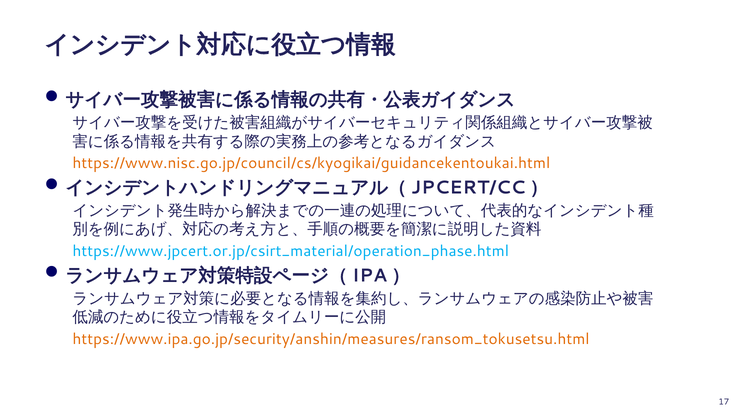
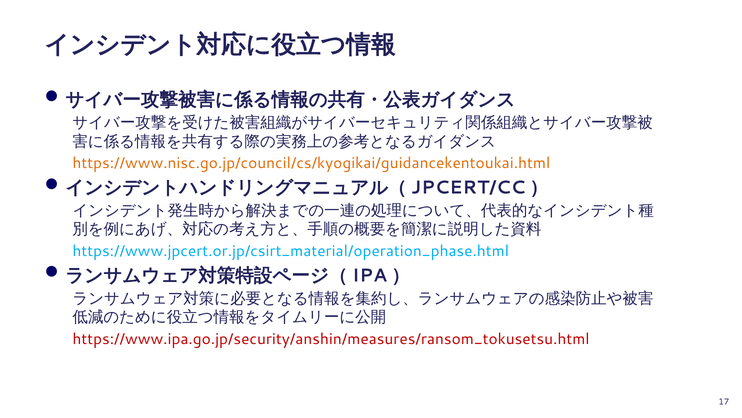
https://www.ipa.go.jp/security/anshin/measures/ransom_tokusetsu.html colour: orange -> red
